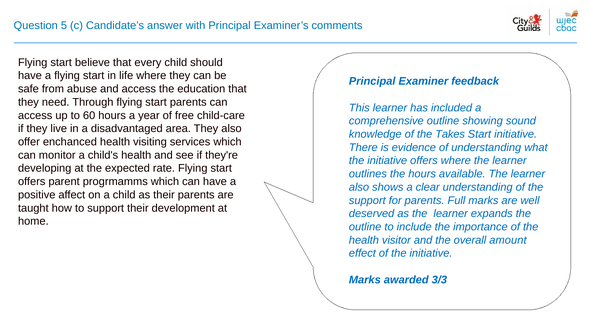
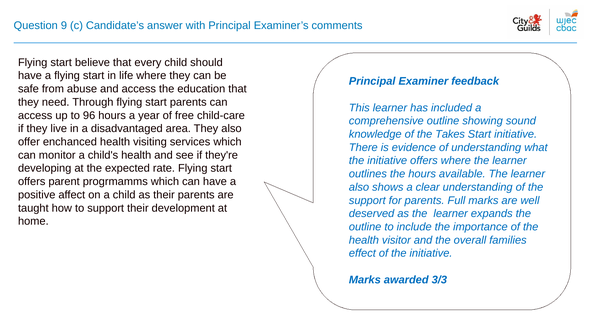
5: 5 -> 9
60: 60 -> 96
amount: amount -> families
